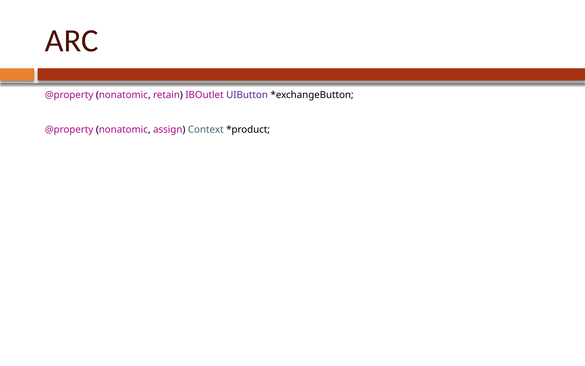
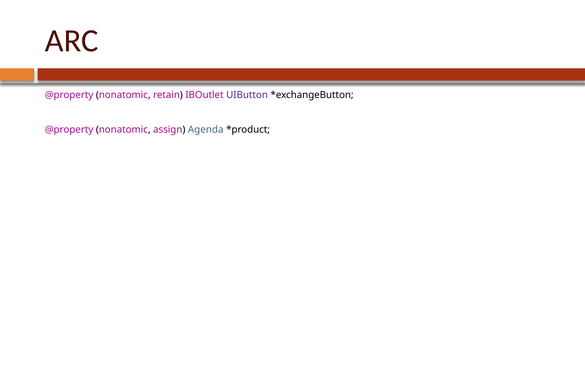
Context: Context -> Agenda
